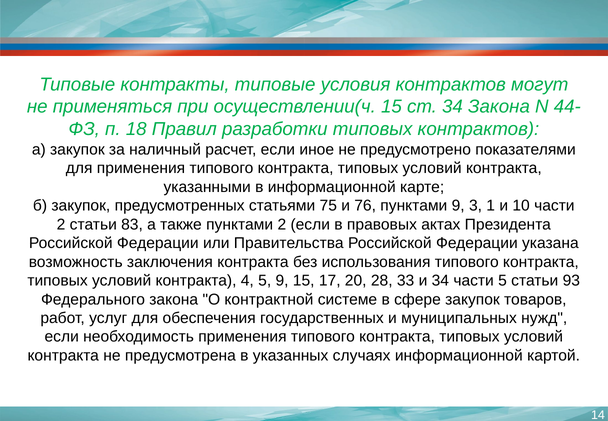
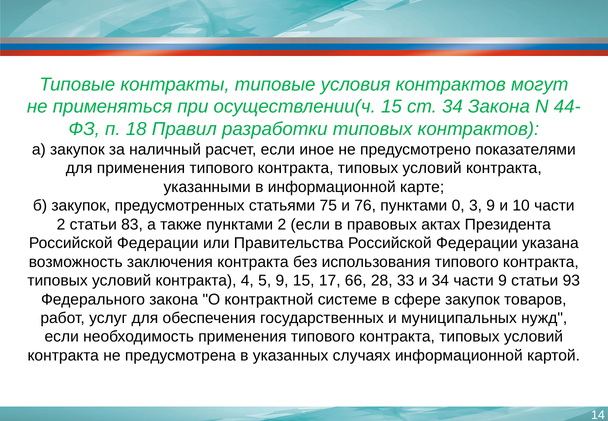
пунктами 9: 9 -> 0
3 1: 1 -> 9
20: 20 -> 66
части 5: 5 -> 9
